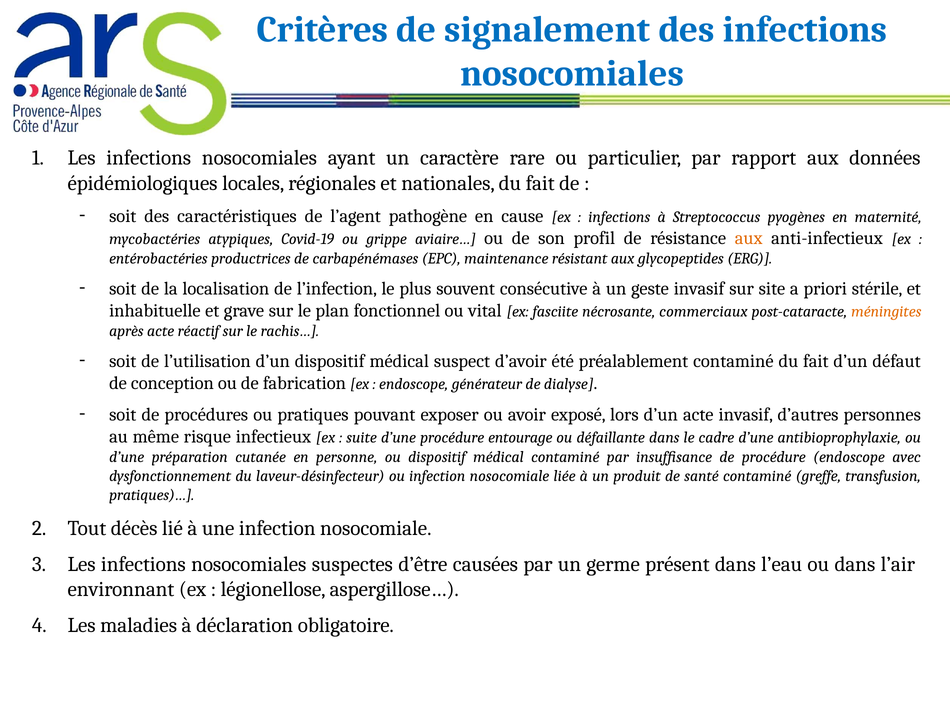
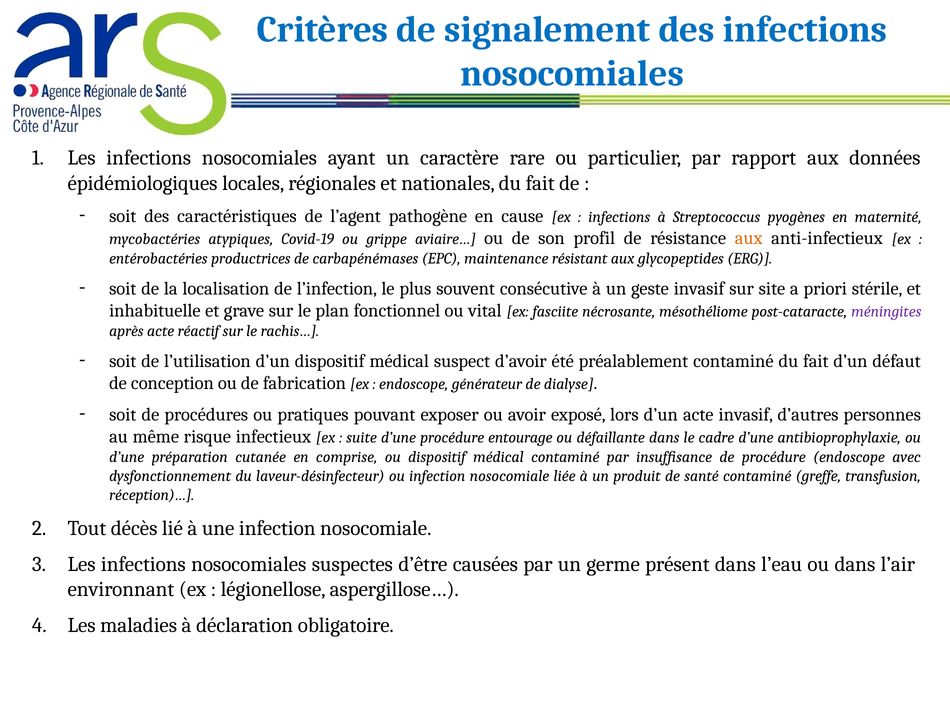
commerciaux: commerciaux -> mésothéliome
méningites colour: orange -> purple
personne: personne -> comprise
pratiques)…: pratiques)… -> réception)…
